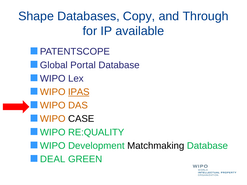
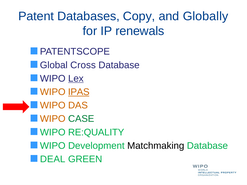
Shape: Shape -> Patent
Through: Through -> Globally
available: available -> renewals
Portal: Portal -> Cross
Lex underline: none -> present
CASE colour: black -> green
